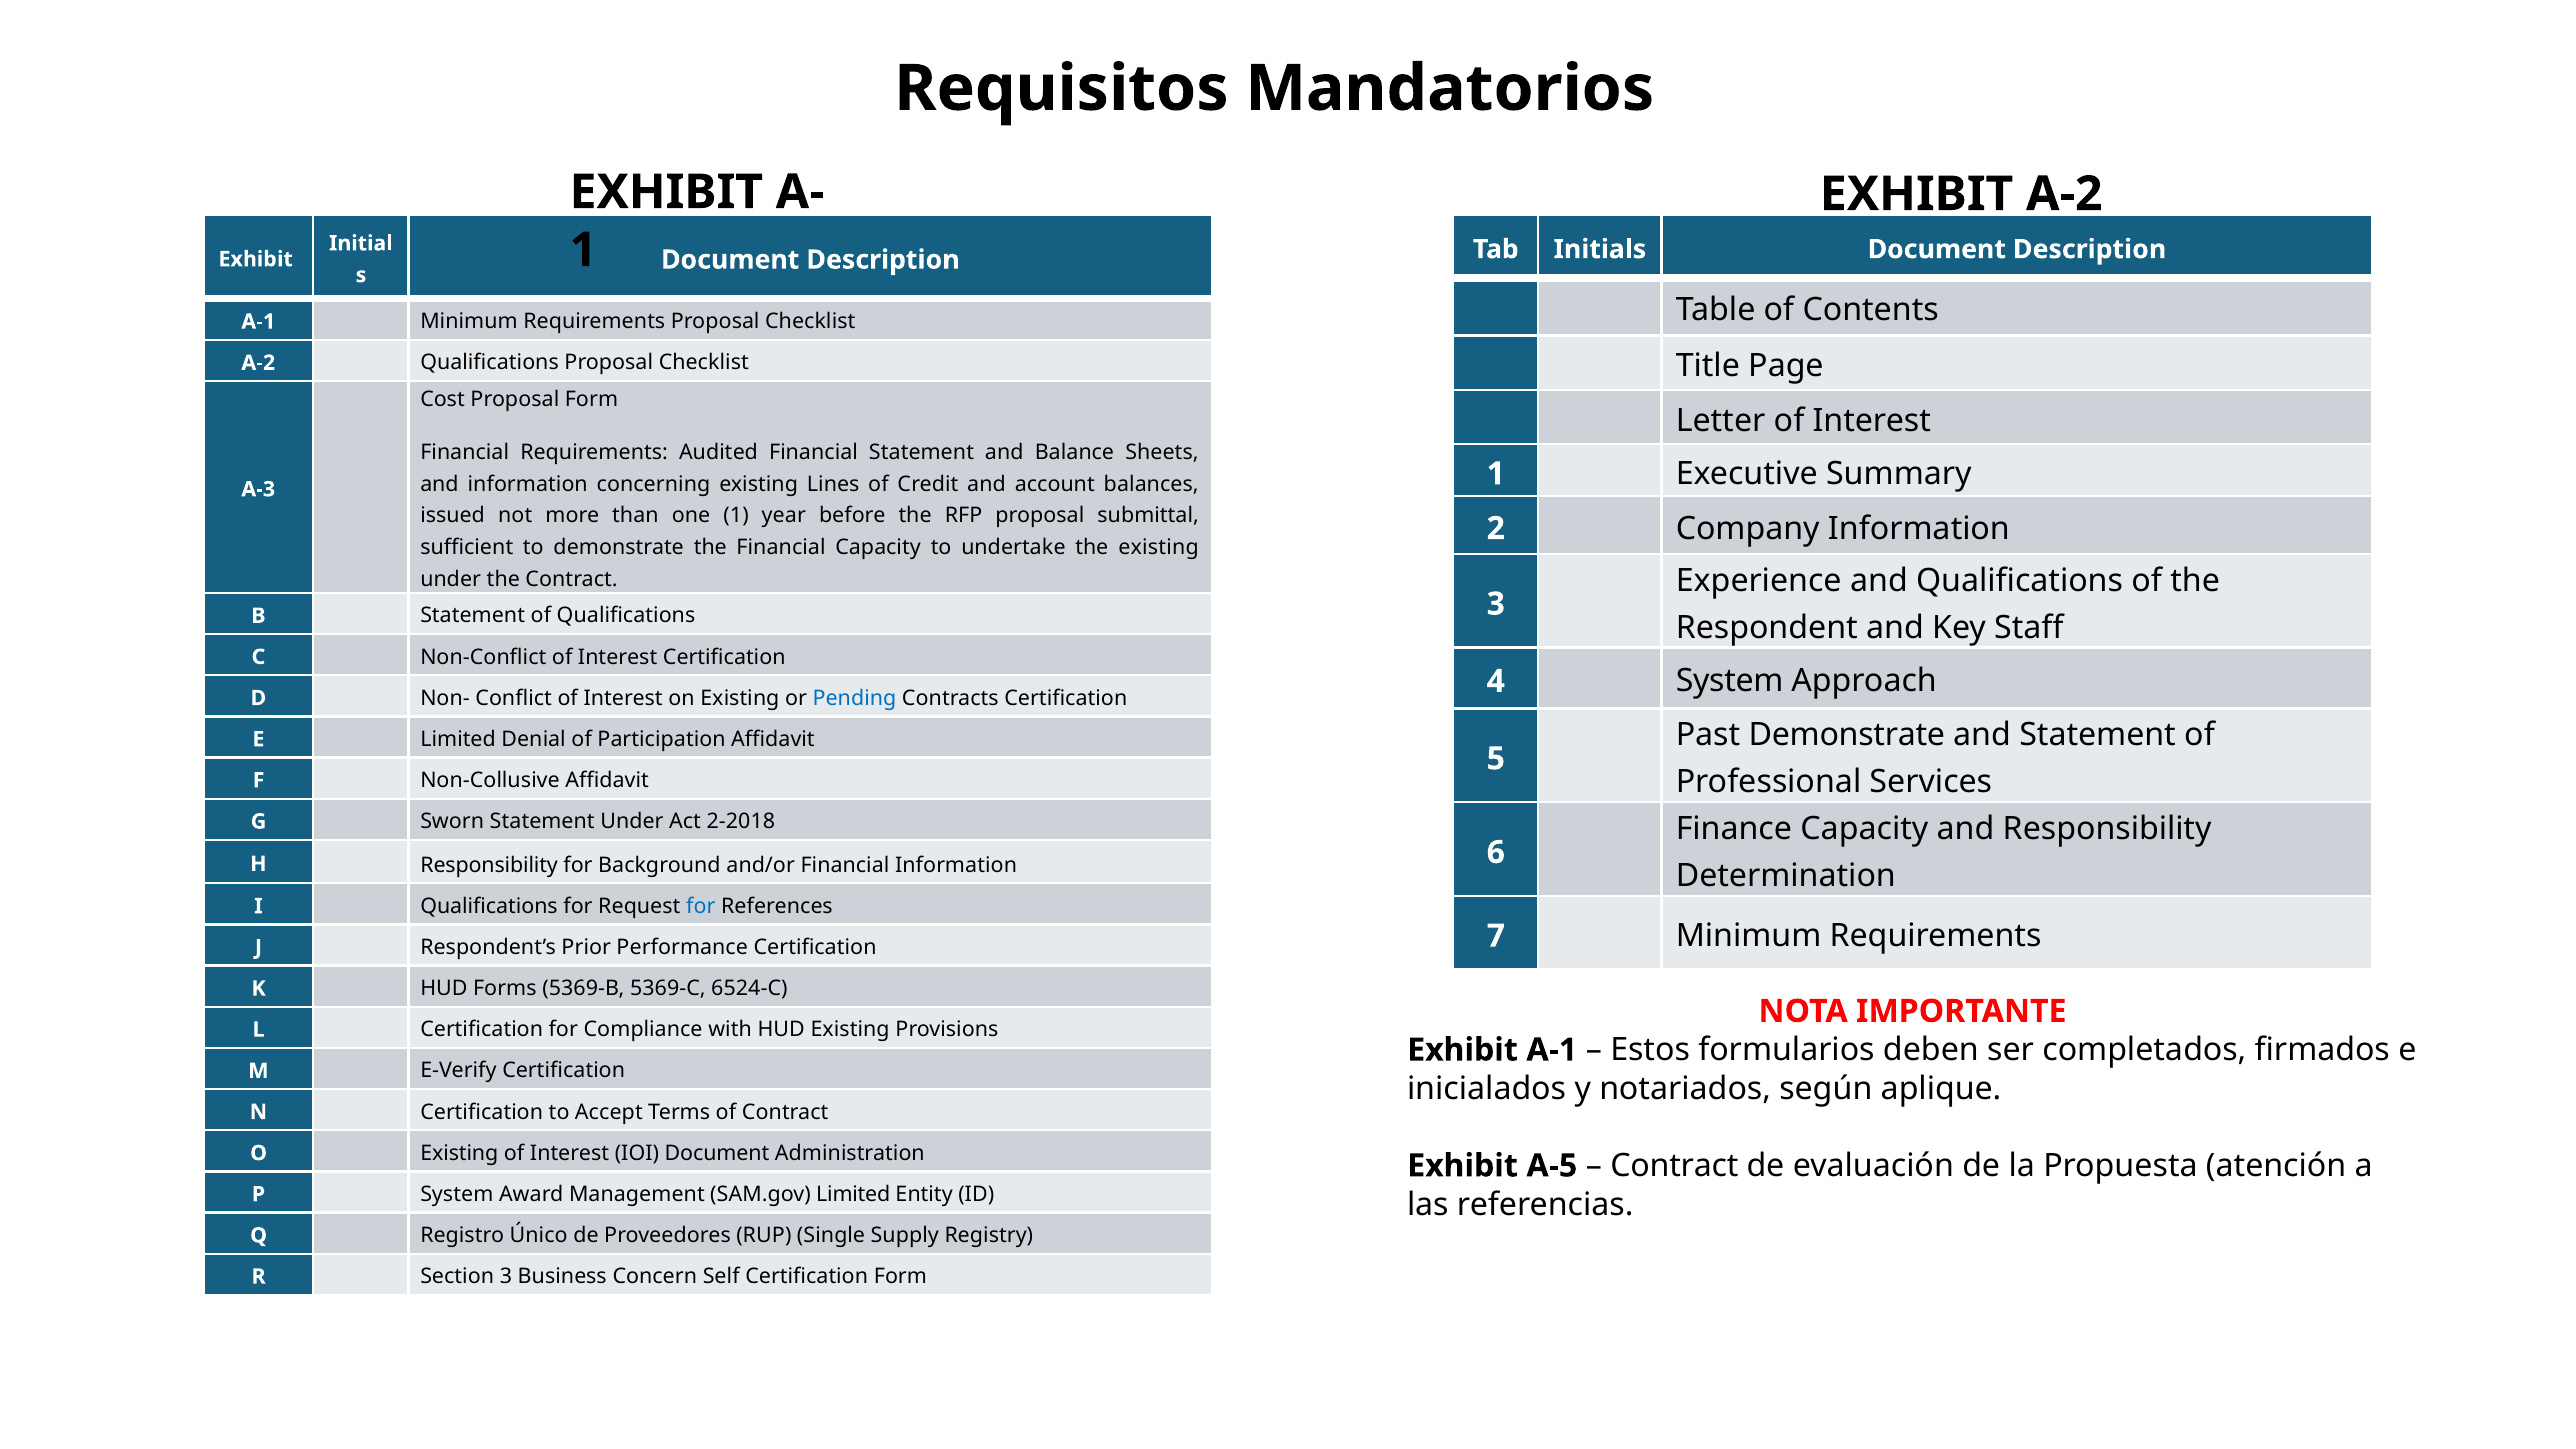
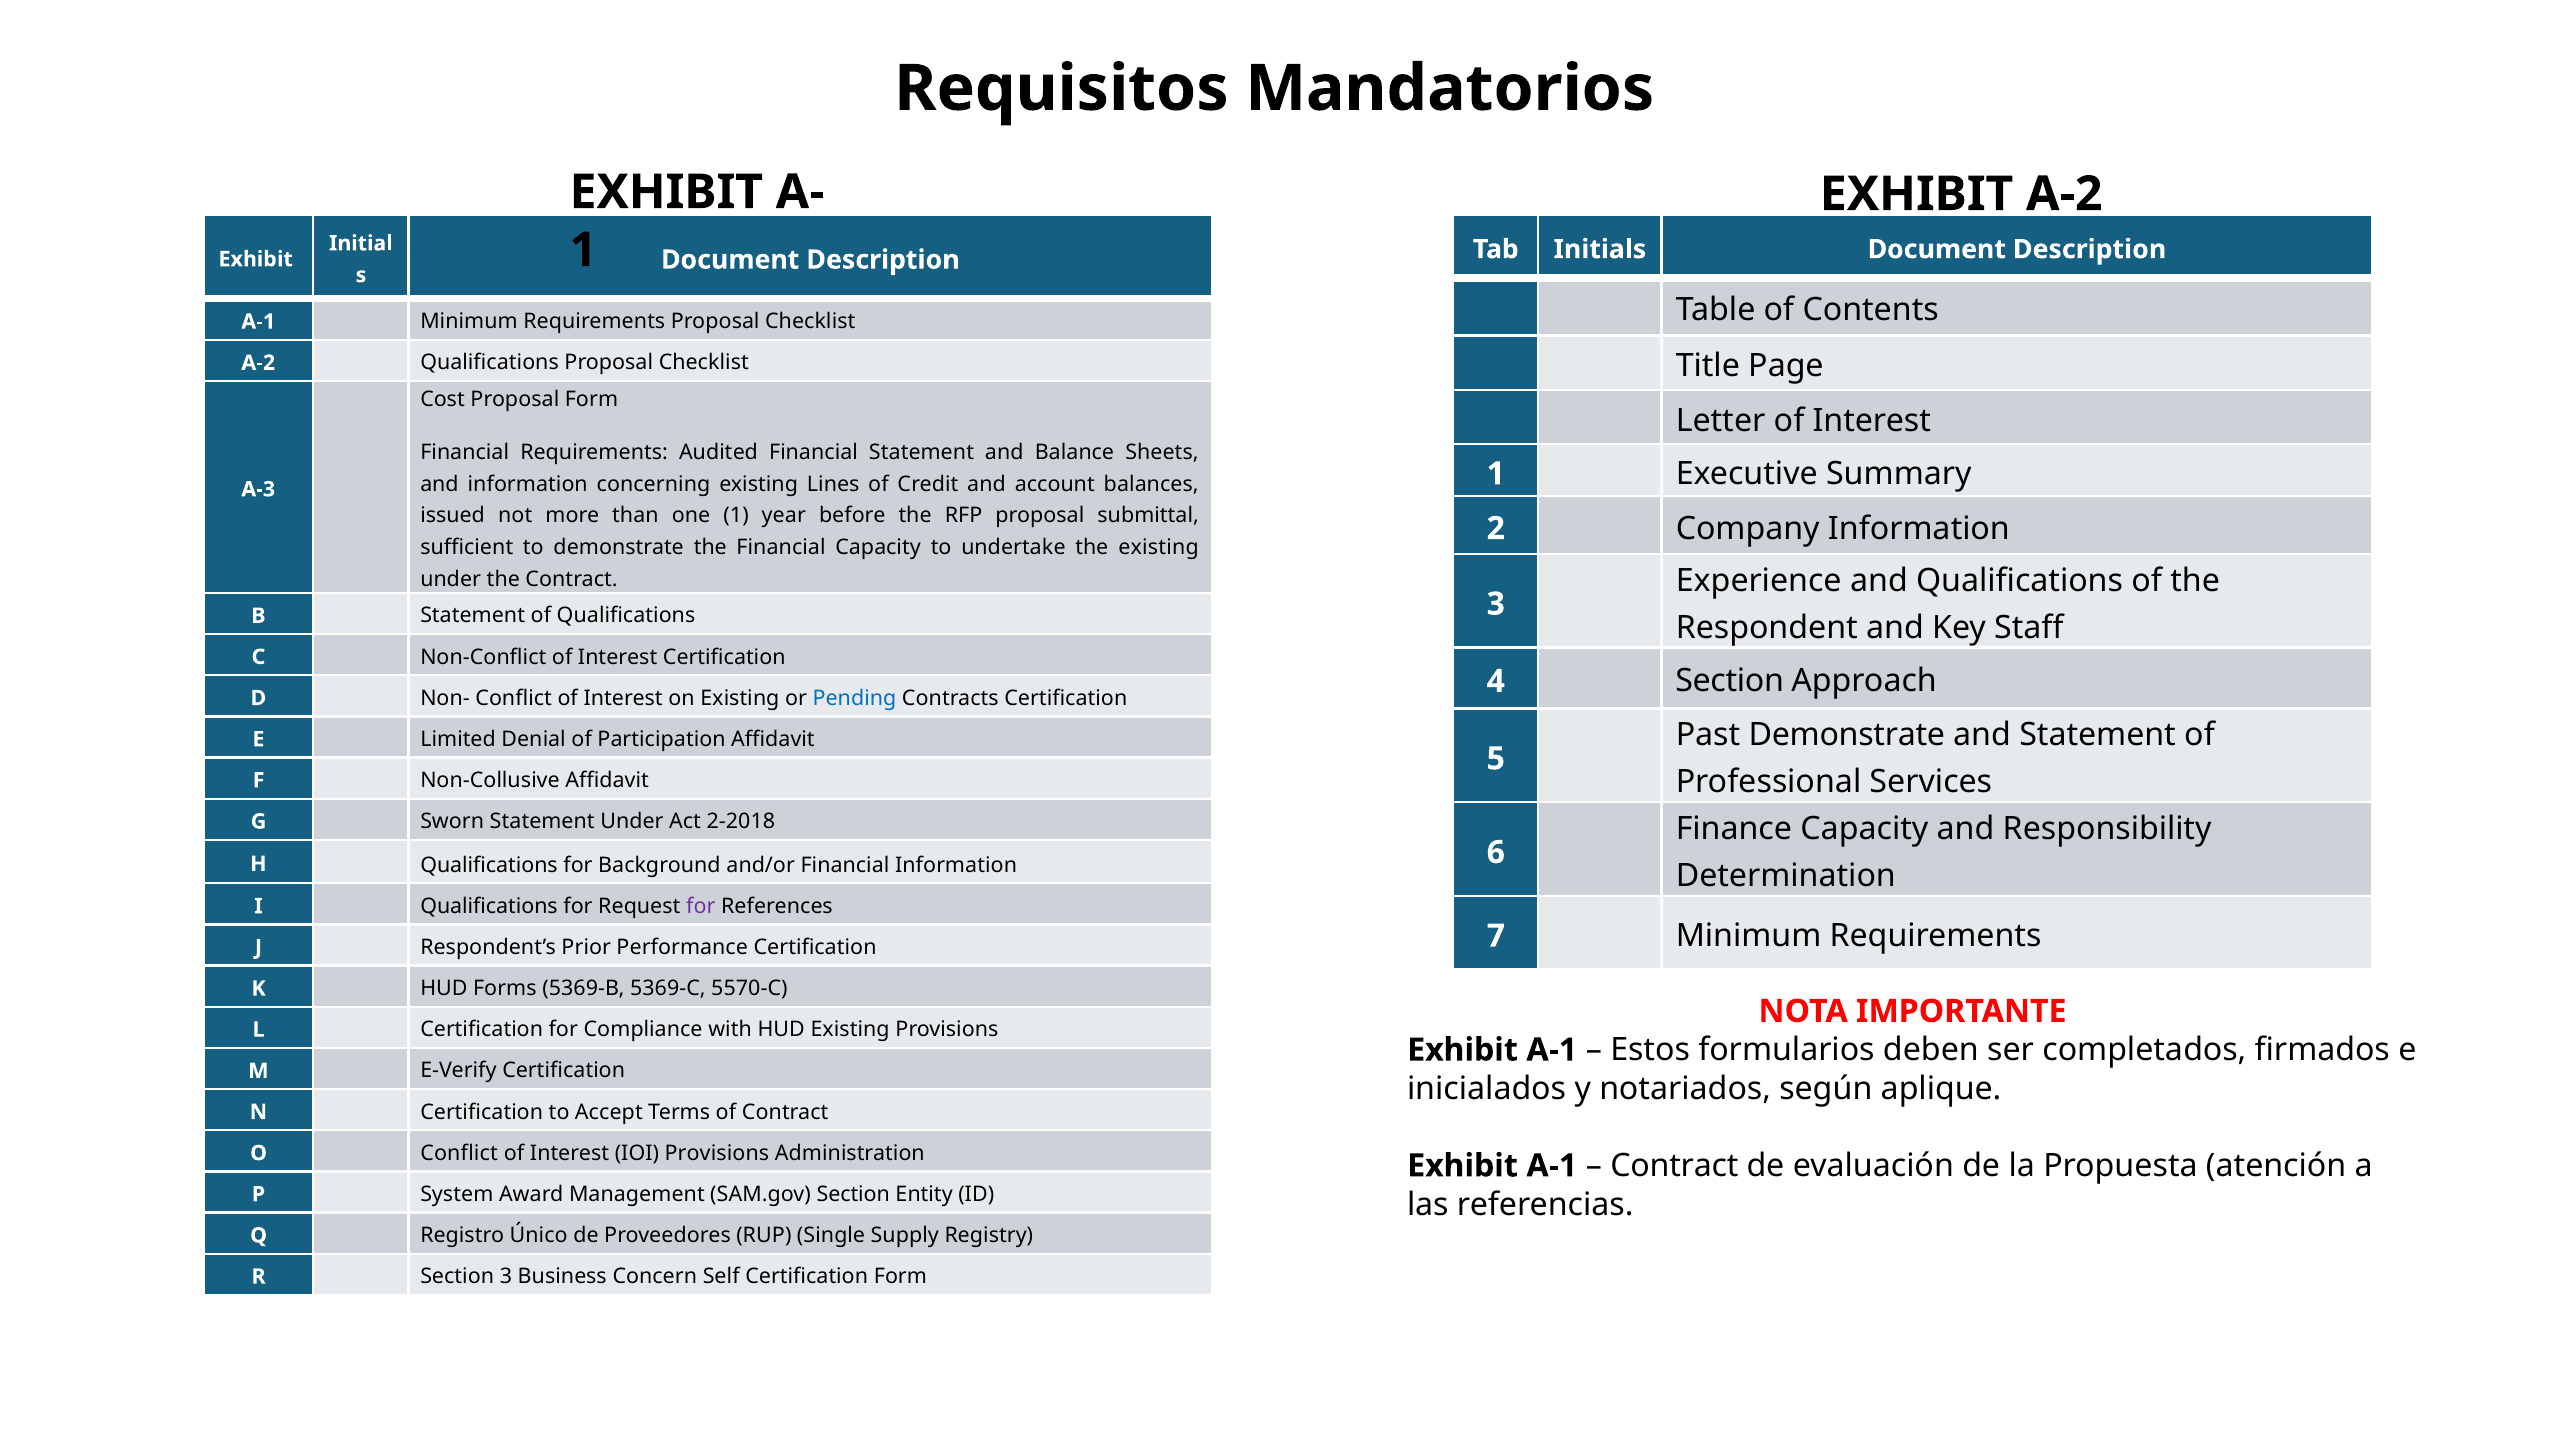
4 System: System -> Section
H Responsibility: Responsibility -> Qualifications
for at (701, 906) colour: blue -> purple
6524-C: 6524-C -> 5570-C
O Existing: Existing -> Conflict
IOI Document: Document -> Provisions
A-5 at (1552, 1166): A-5 -> A-1
SAM.gov Limited: Limited -> Section
